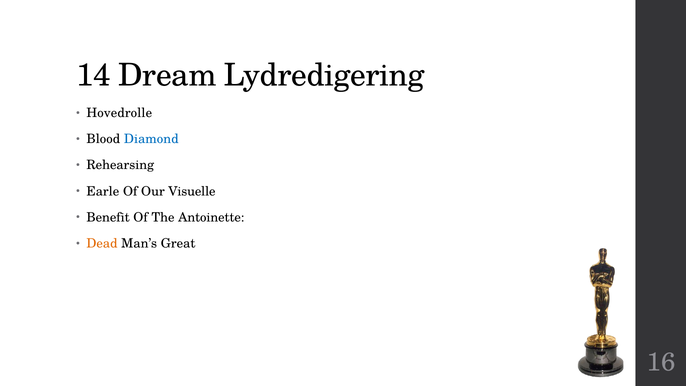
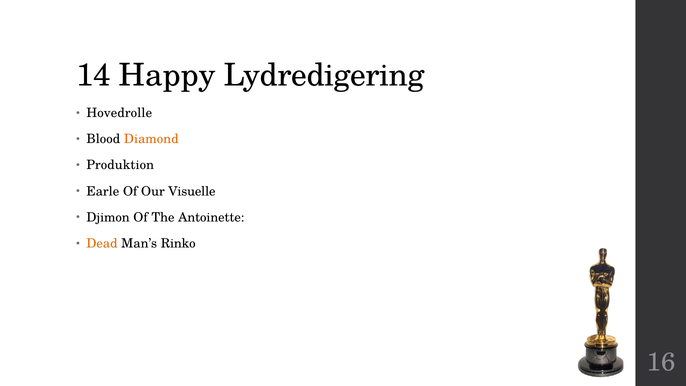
Dream: Dream -> Happy
Diamond colour: blue -> orange
Rehearsing: Rehearsing -> Produktion
Benefit: Benefit -> Djimon
Great: Great -> Rinko
